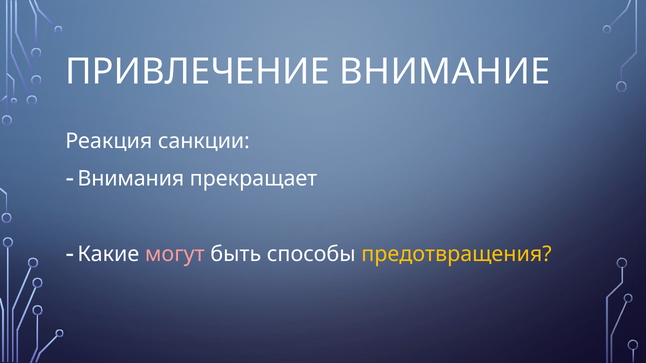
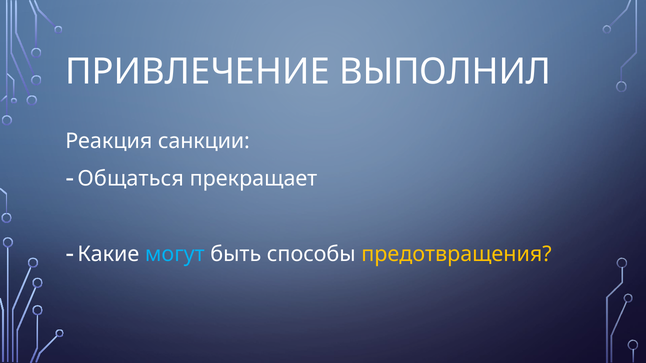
ВНИМАНИЕ: ВНИМАНИЕ -> ВЫПОЛНИЛ
Внимания: Внимания -> Общаться
могут colour: pink -> light blue
